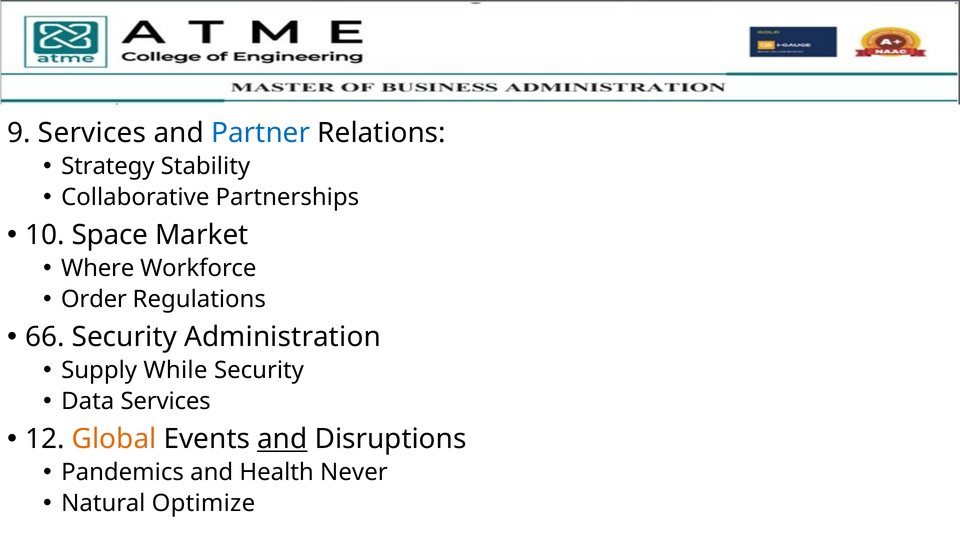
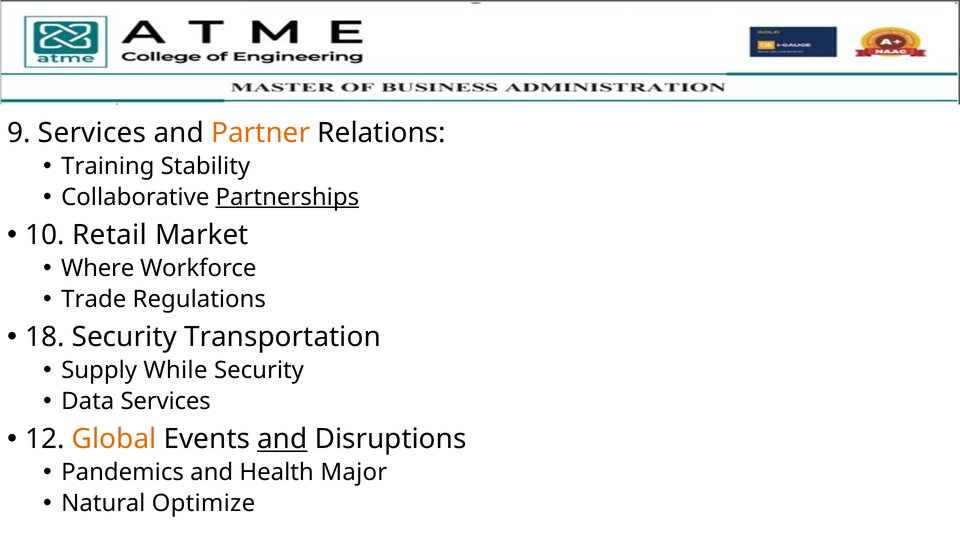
Partner colour: blue -> orange
Strategy: Strategy -> Training
Partnerships underline: none -> present
Space: Space -> Retail
Order: Order -> Trade
66: 66 -> 18
Administration: Administration -> Transportation
Never: Never -> Major
